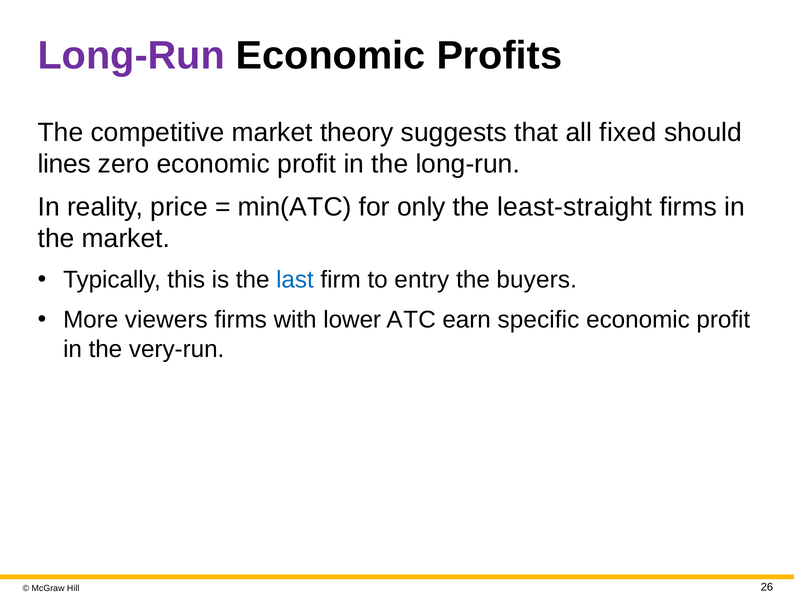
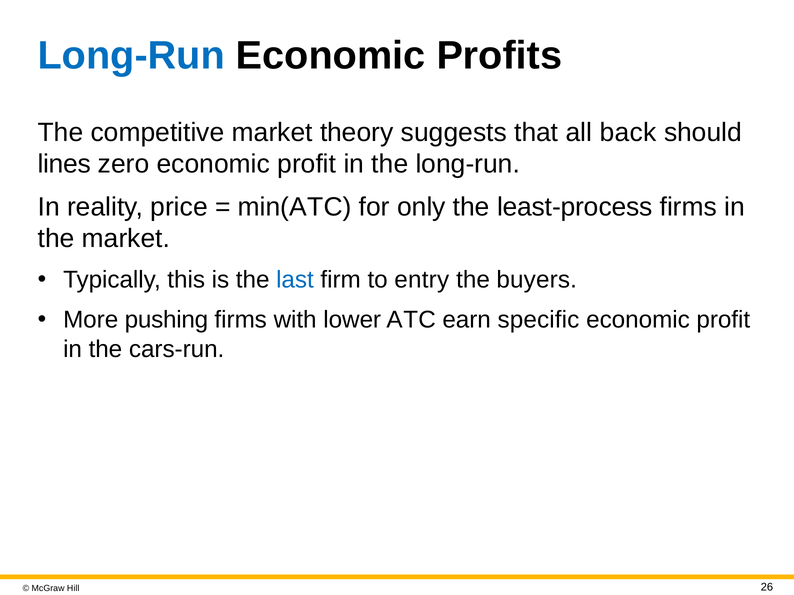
Long-Run at (131, 56) colour: purple -> blue
fixed: fixed -> back
least-straight: least-straight -> least-process
viewers: viewers -> pushing
very-run: very-run -> cars-run
